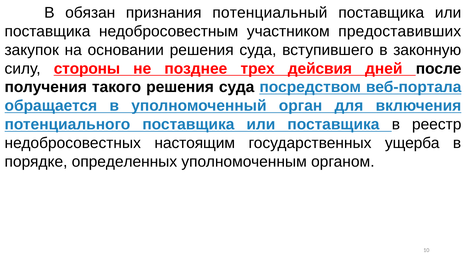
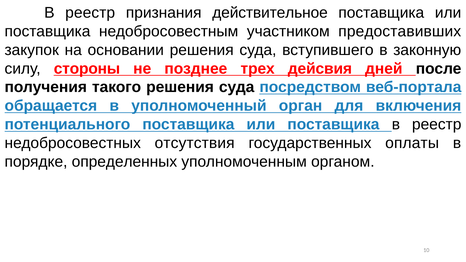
обязан at (90, 13): обязан -> реестр
потенциальный: потенциальный -> действительное
настоящим: настоящим -> отсутствия
ущерба: ущерба -> оплаты
